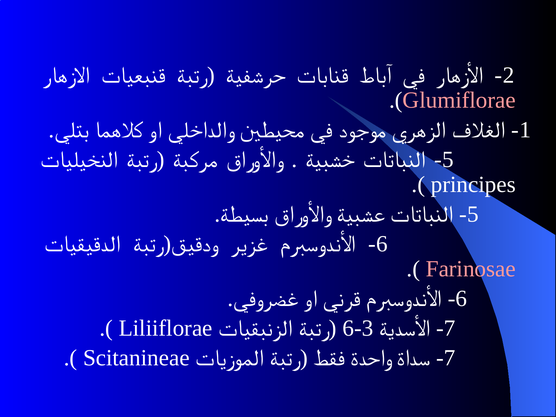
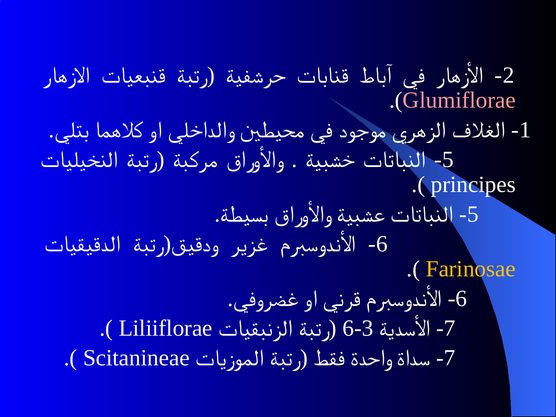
Farinosae colour: pink -> yellow
